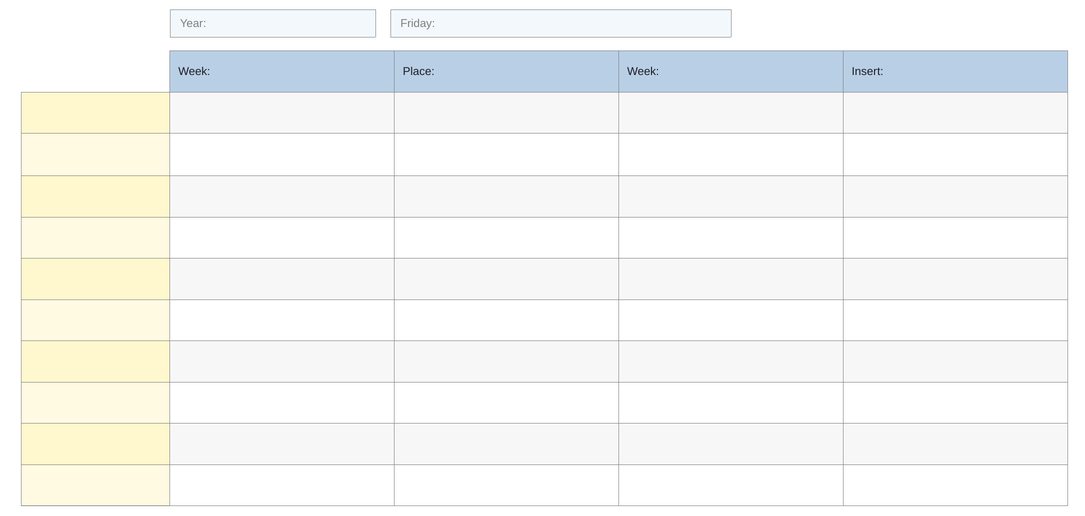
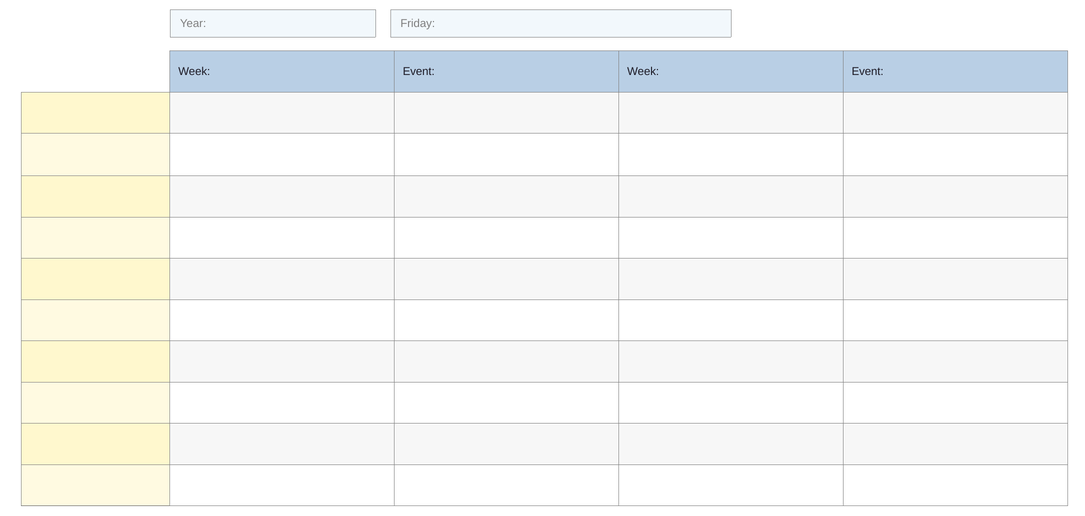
Place at (419, 72): Place -> Event
Insert at (868, 72): Insert -> Event
